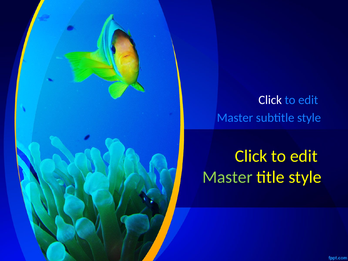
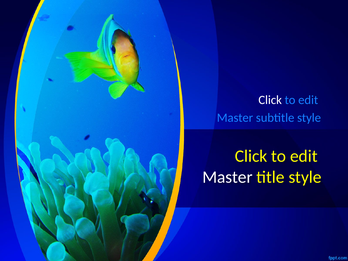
Master at (228, 177) colour: light green -> white
